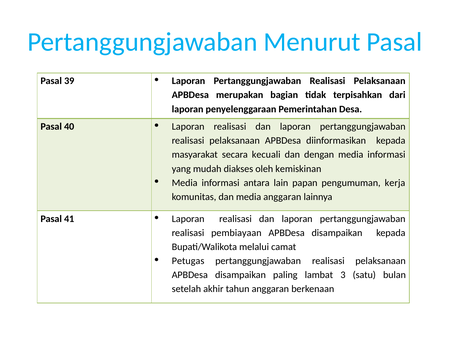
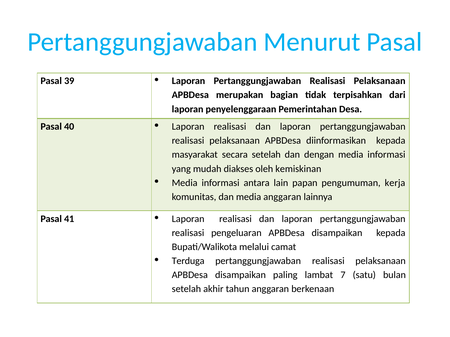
secara kecuali: kecuali -> setelah
pembiayaan: pembiayaan -> pengeluaran
Petugas: Petugas -> Terduga
3: 3 -> 7
